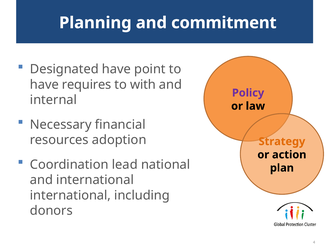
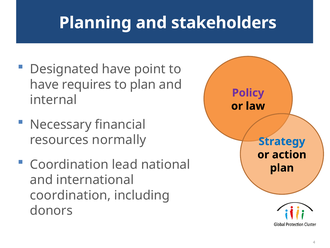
commitment: commitment -> stakeholders
to with: with -> plan
adoption: adoption -> normally
Strategy colour: orange -> blue
international at (70, 195): international -> coordination
